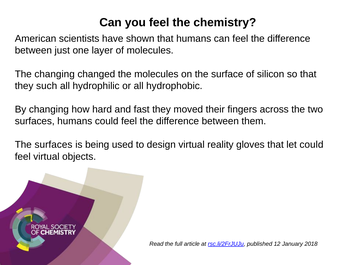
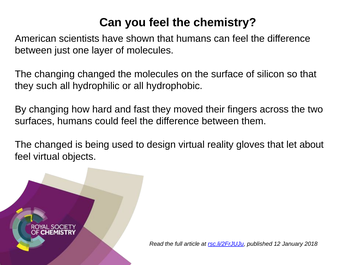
The surfaces: surfaces -> changed
let could: could -> about
